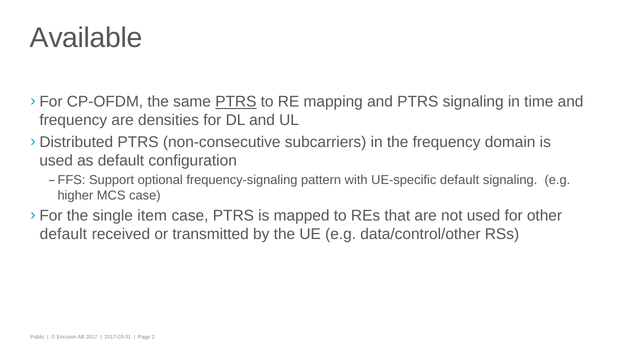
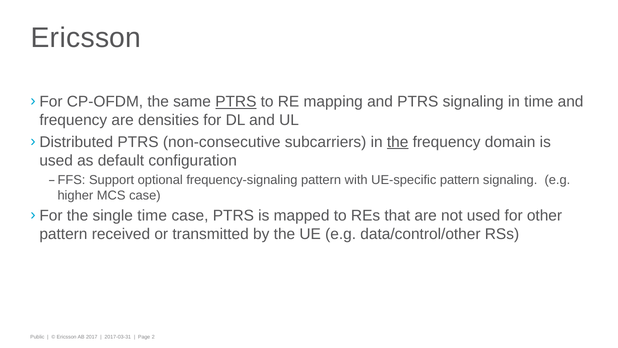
Available at (86, 38): Available -> Ericsson
the at (398, 142) underline: none -> present
UE-specific default: default -> pattern
single item: item -> time
default at (63, 234): default -> pattern
